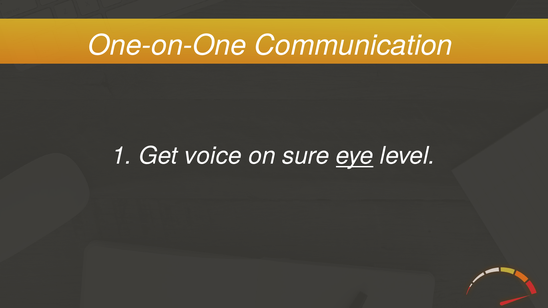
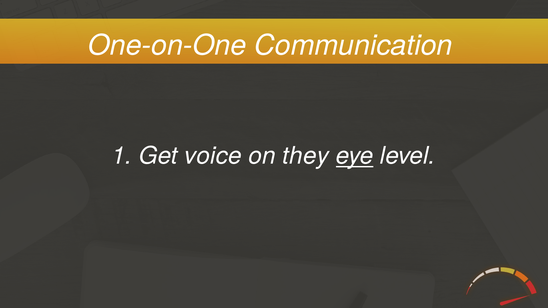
sure: sure -> they
